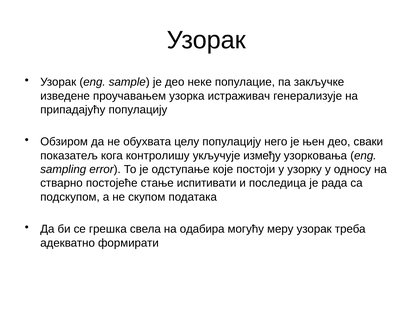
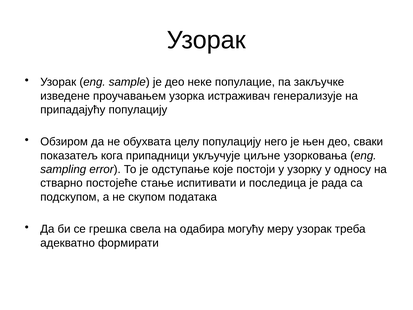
контролишу: контролишу -> припадници
између: између -> циљне
